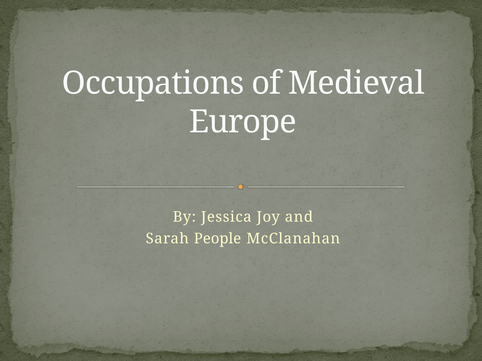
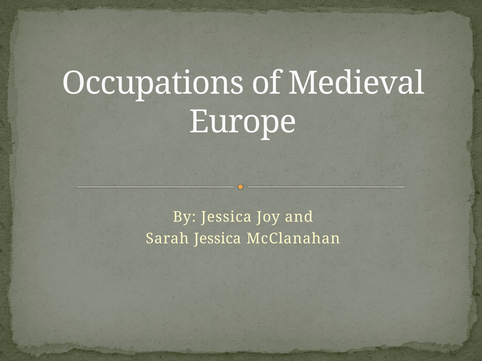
Sarah People: People -> Jessica
